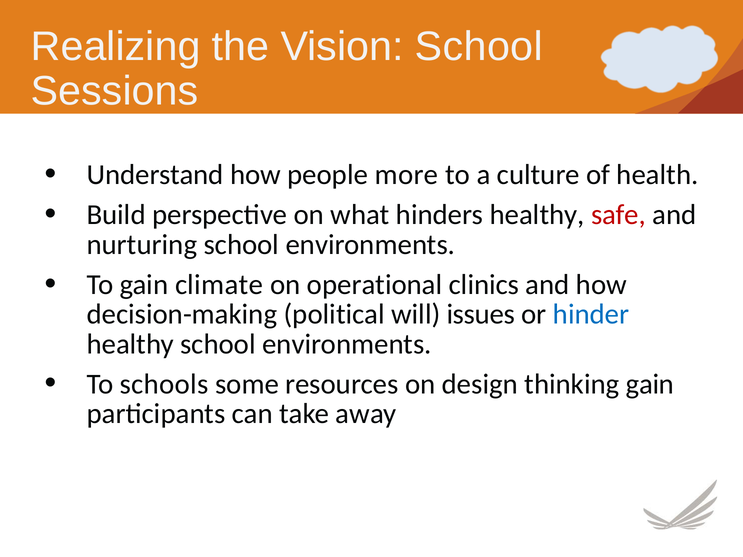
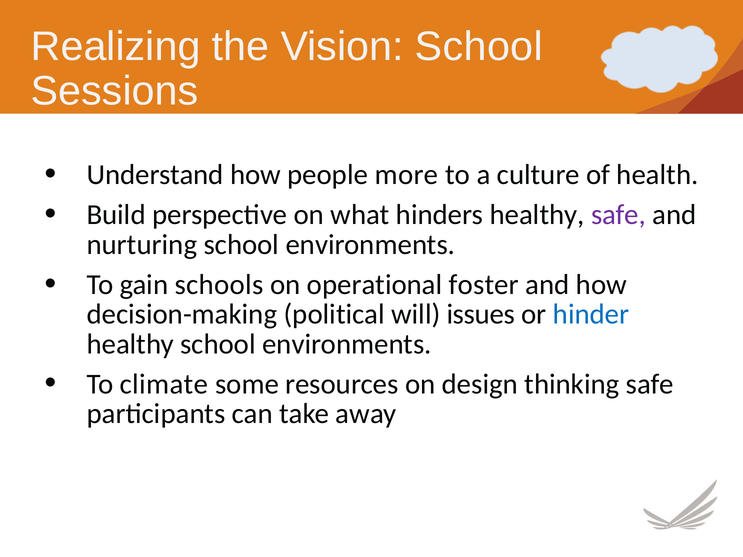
safe at (618, 215) colour: red -> purple
climate: climate -> schools
clinics: clinics -> foster
schools: schools -> climate
thinking gain: gain -> safe
